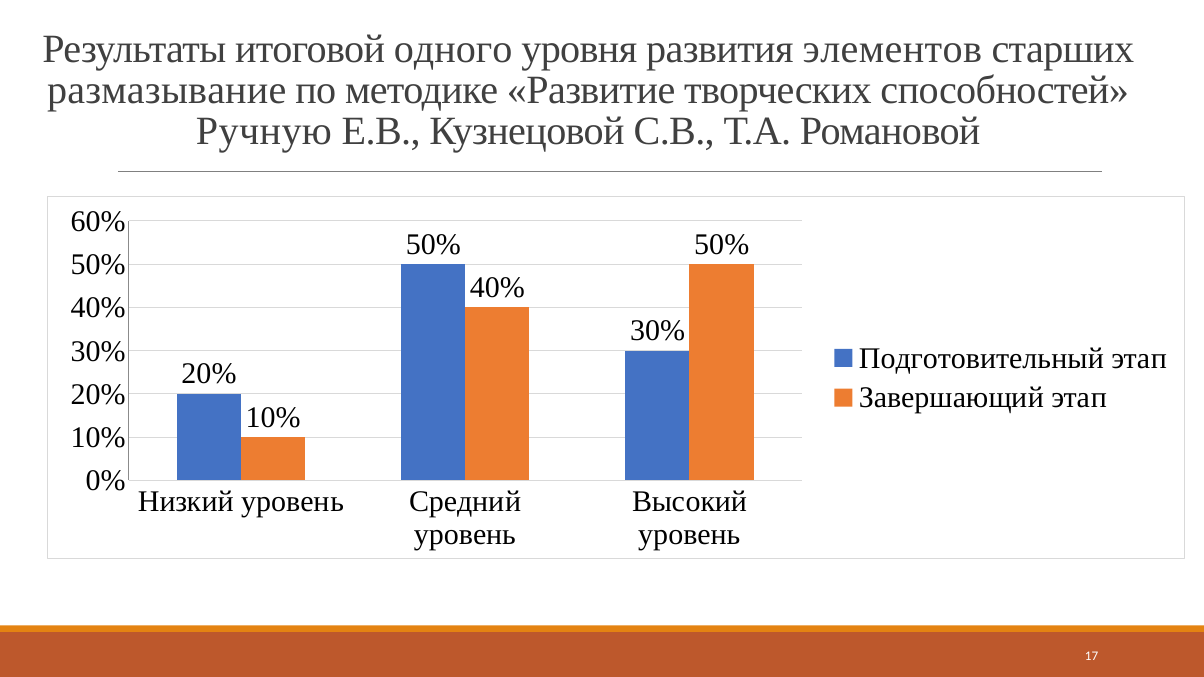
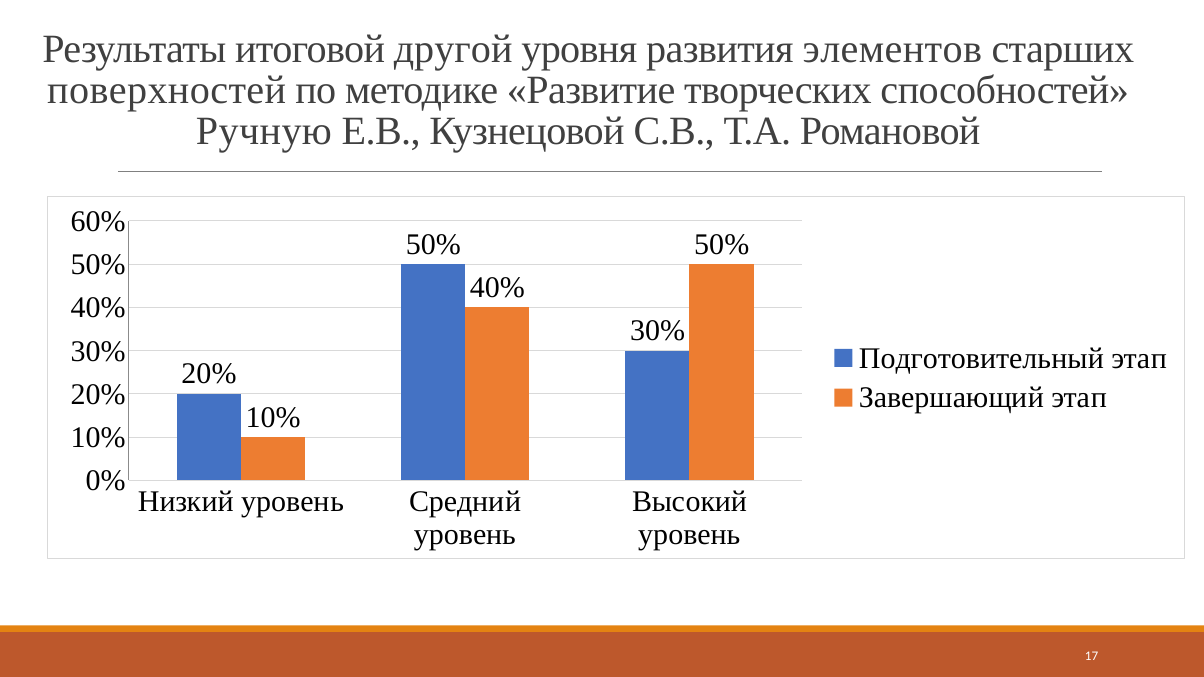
одного: одного -> другой
размазывание: размазывание -> поверхностей
